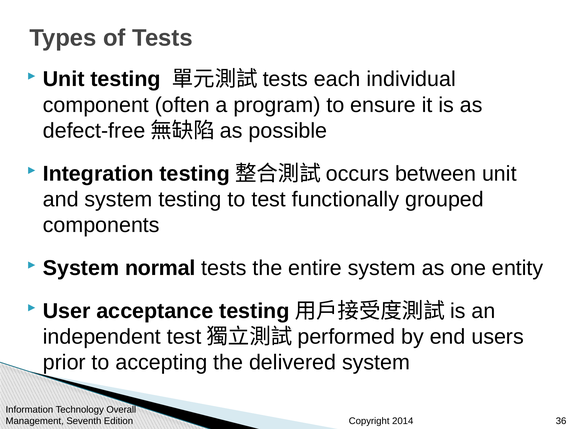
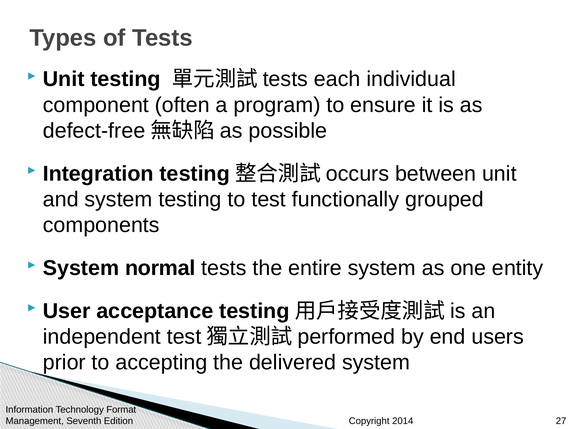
Overall: Overall -> Format
36: 36 -> 27
